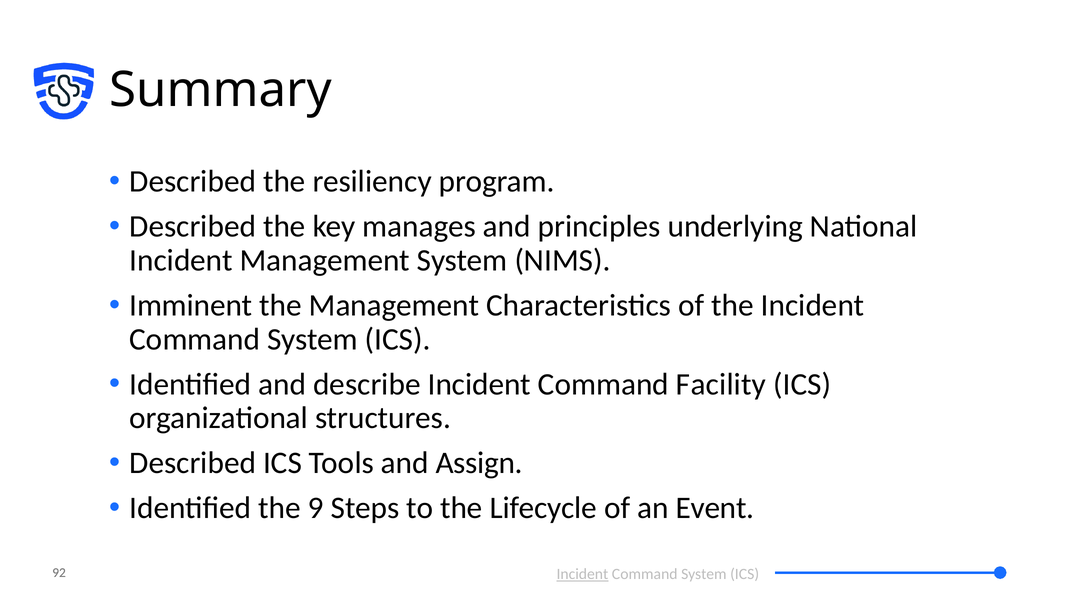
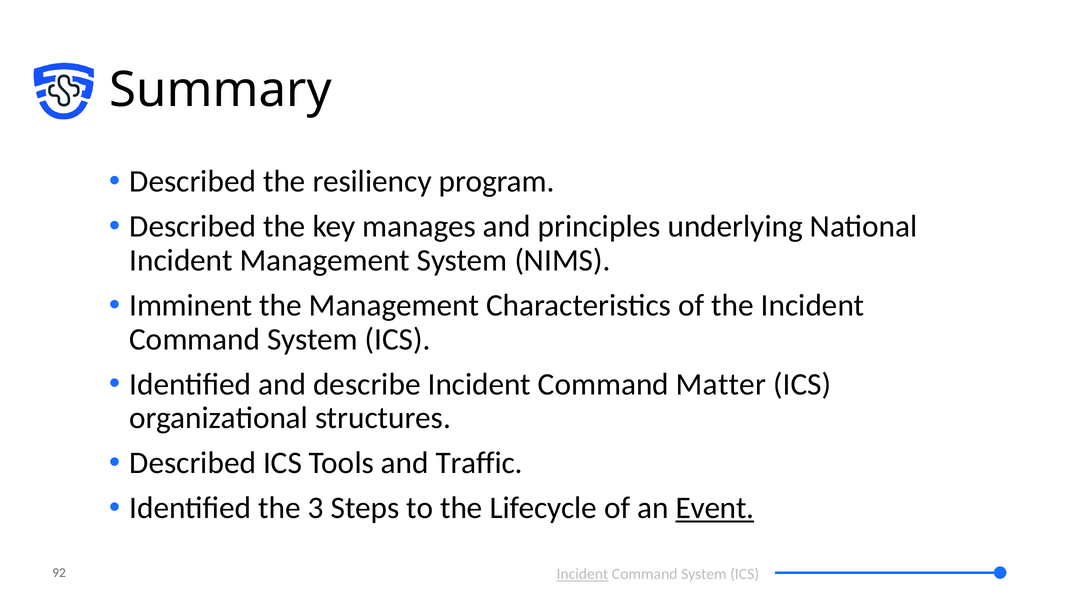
Facility: Facility -> Matter
Assign: Assign -> Traffic
9: 9 -> 3
Event underline: none -> present
